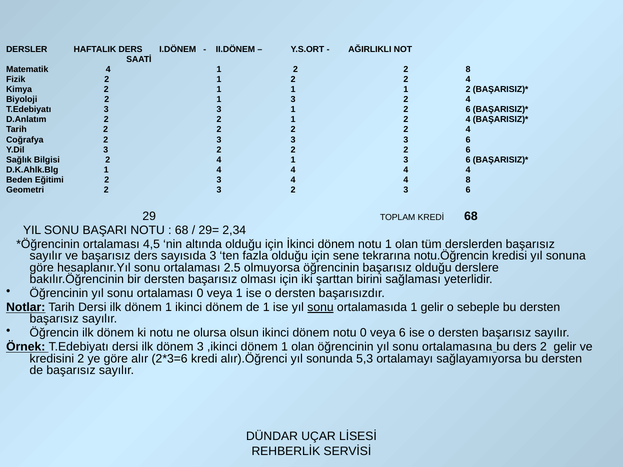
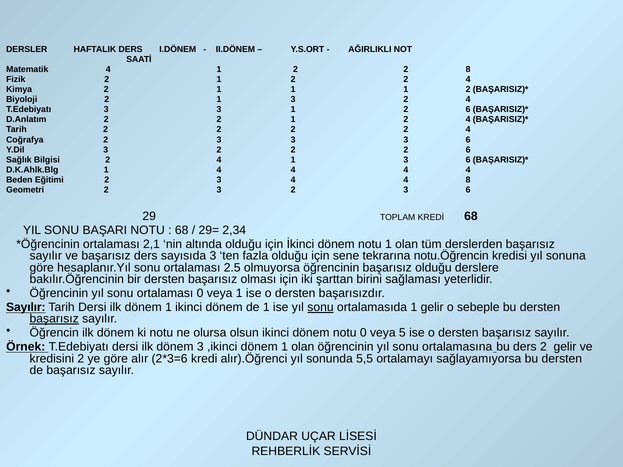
4,5: 4,5 -> 2,1
Notlar at (26, 307): Notlar -> Sayılır
başarısız at (54, 319) underline: none -> present
veya 6: 6 -> 5
5,3: 5,3 -> 5,5
